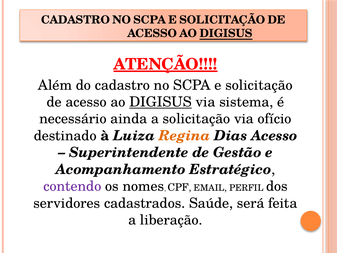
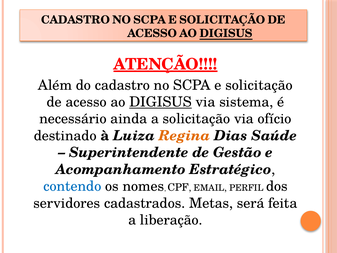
Dias Acesso: Acesso -> Saúde
contendo colour: purple -> blue
Saúde: Saúde -> Metas
